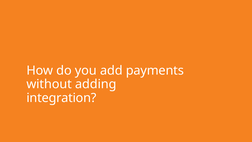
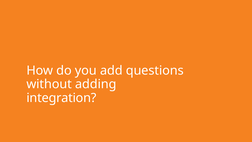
payments: payments -> questions
